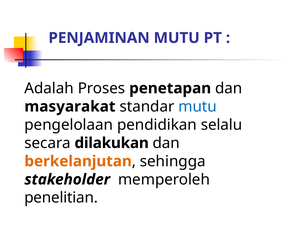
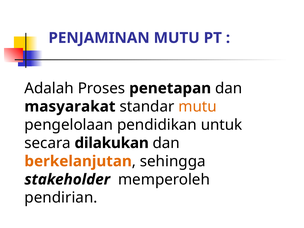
mutu at (198, 107) colour: blue -> orange
selalu: selalu -> untuk
penelitian: penelitian -> pendirian
